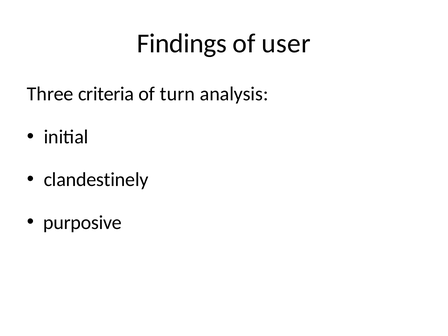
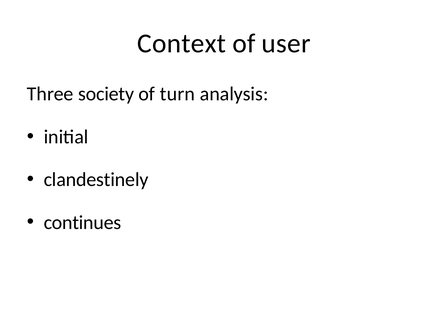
Findings: Findings -> Context
criteria: criteria -> society
purposive: purposive -> continues
